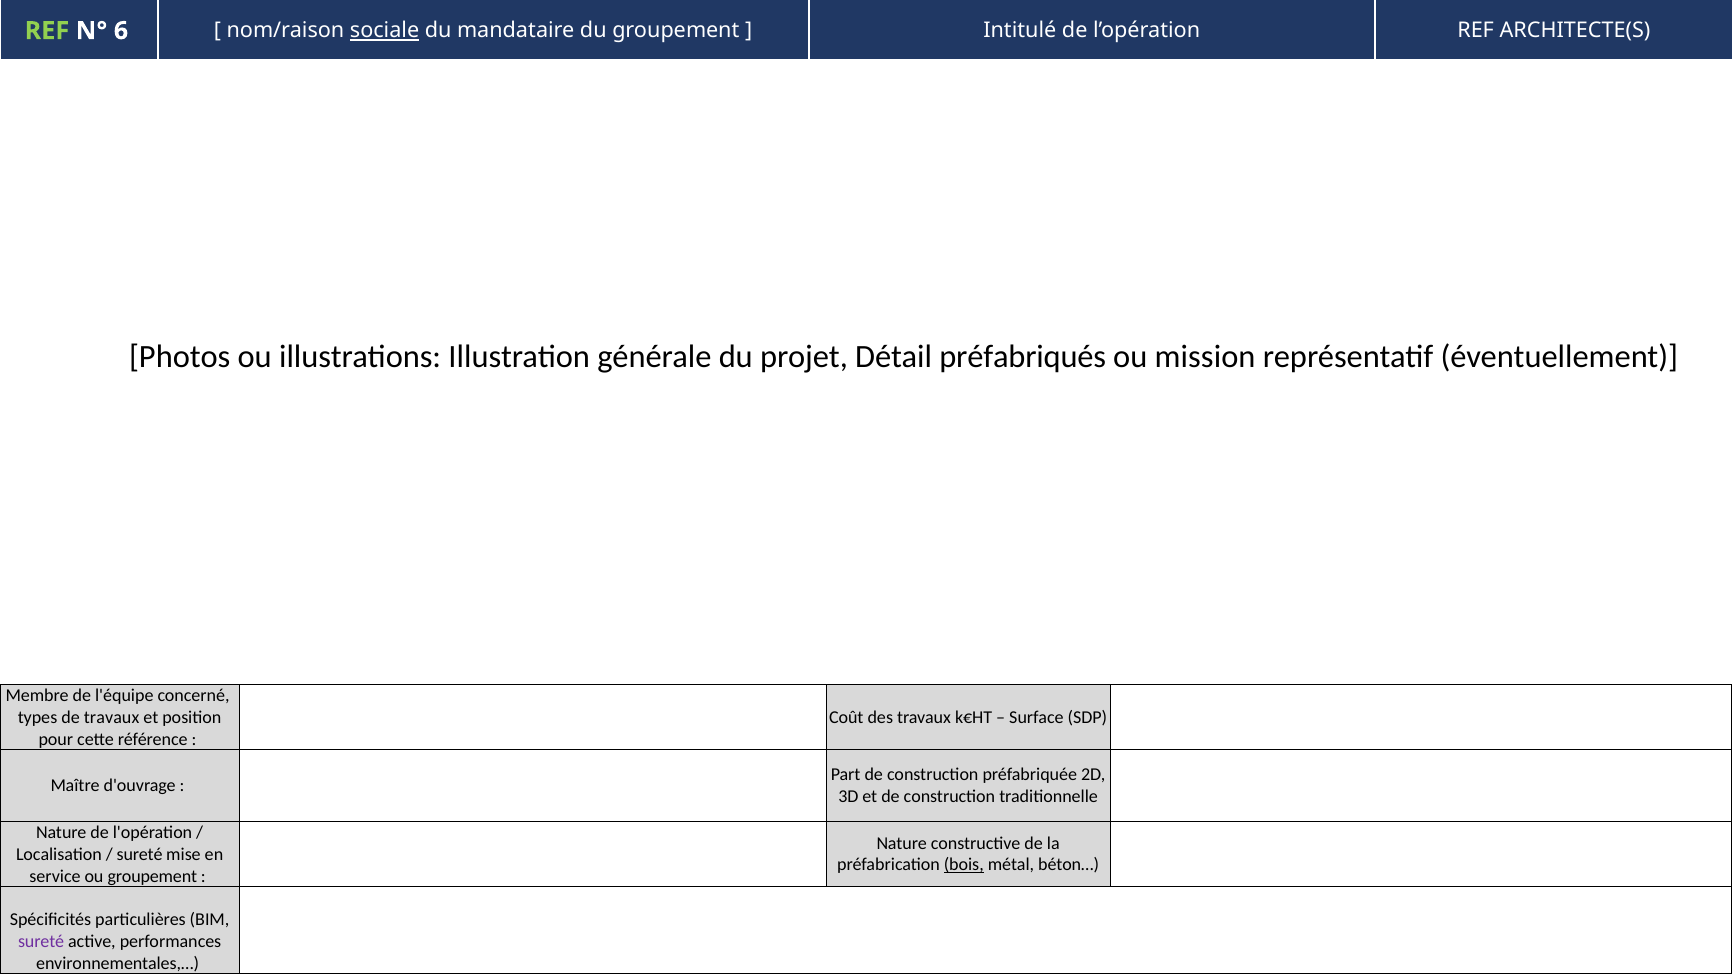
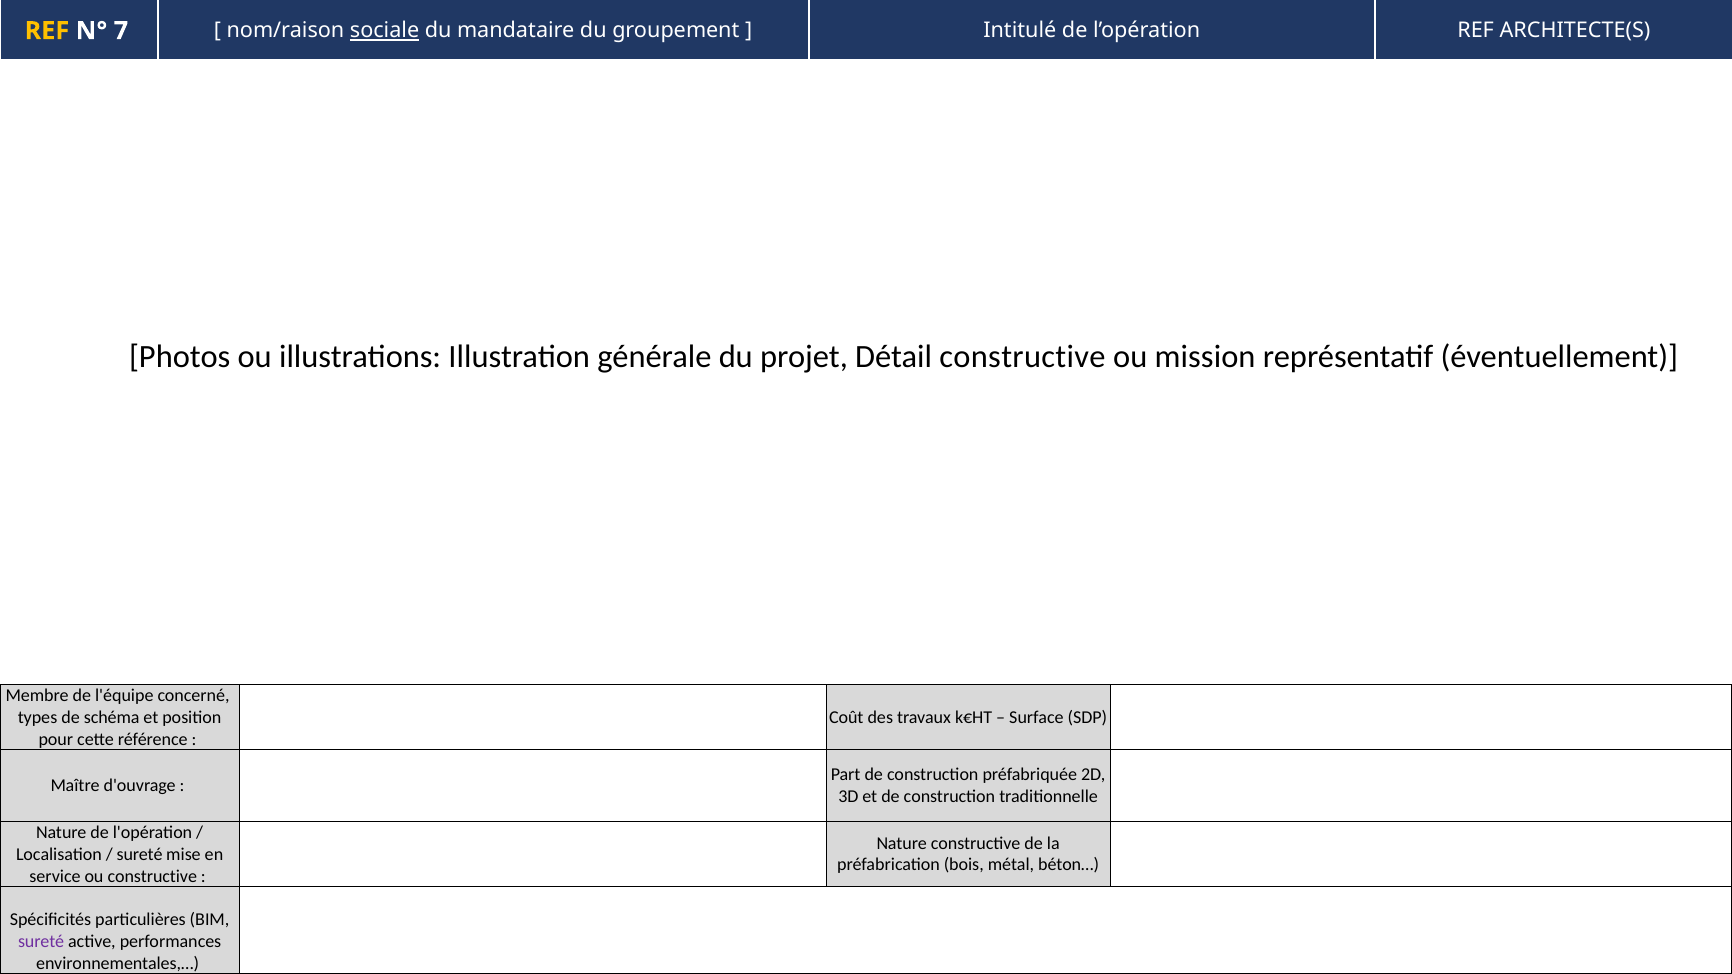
REF at (47, 31) colour: light green -> yellow
6: 6 -> 7
Détail préfabriqués: préfabriqués -> constructive
de travaux: travaux -> schéma
bois underline: present -> none
ou groupement: groupement -> constructive
